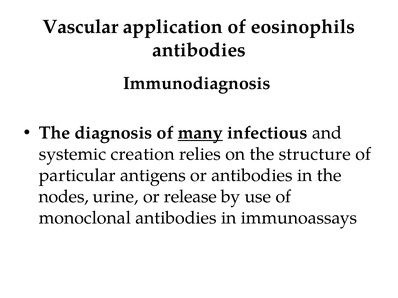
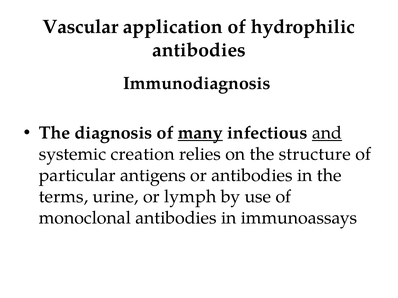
eosinophils: eosinophils -> hydrophilic
and underline: none -> present
nodes: nodes -> terms
release: release -> lymph
